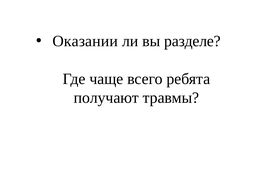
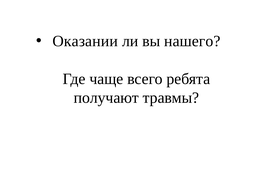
разделе: разделе -> нашего
